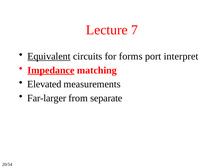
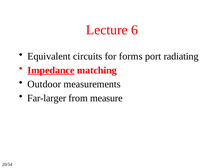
7: 7 -> 6
Equivalent underline: present -> none
interpret: interpret -> radiating
Elevated: Elevated -> Outdoor
separate: separate -> measure
